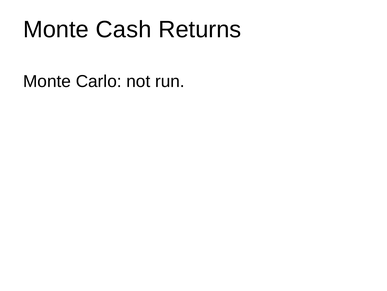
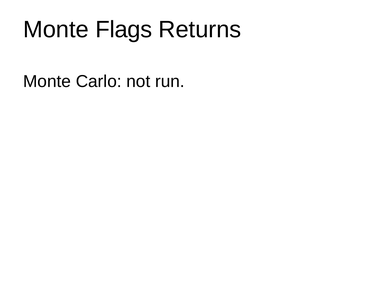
Cash: Cash -> Flags
